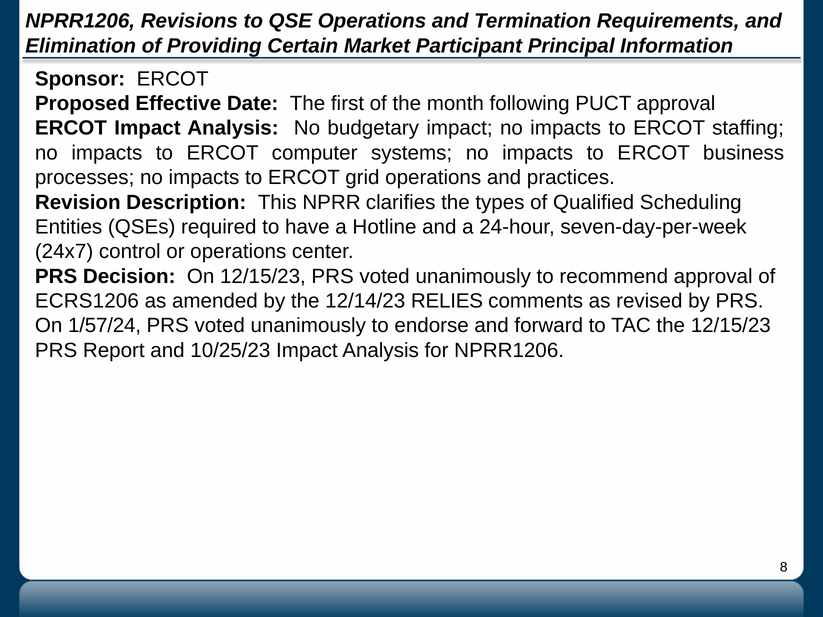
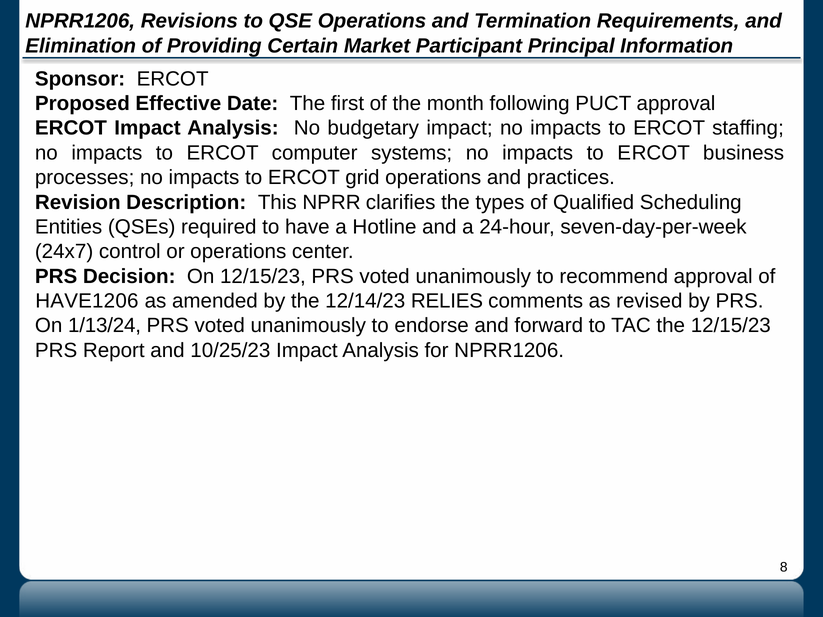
ECRS1206: ECRS1206 -> HAVE1206
1/57/24: 1/57/24 -> 1/13/24
